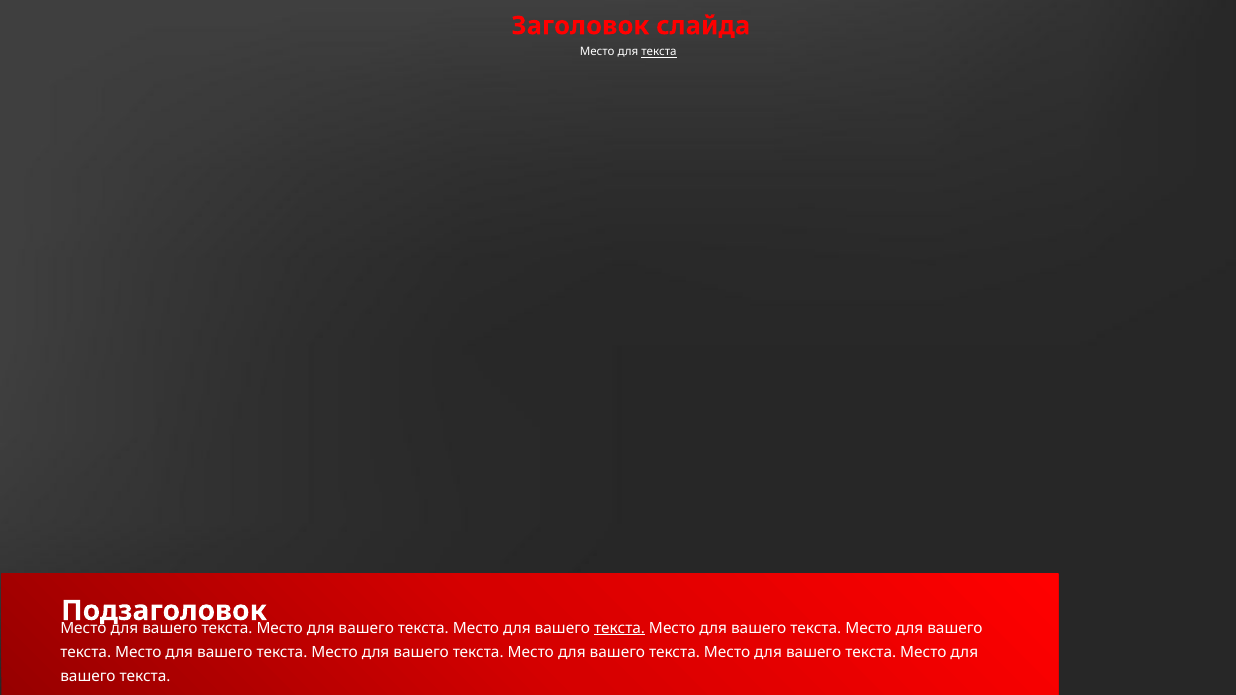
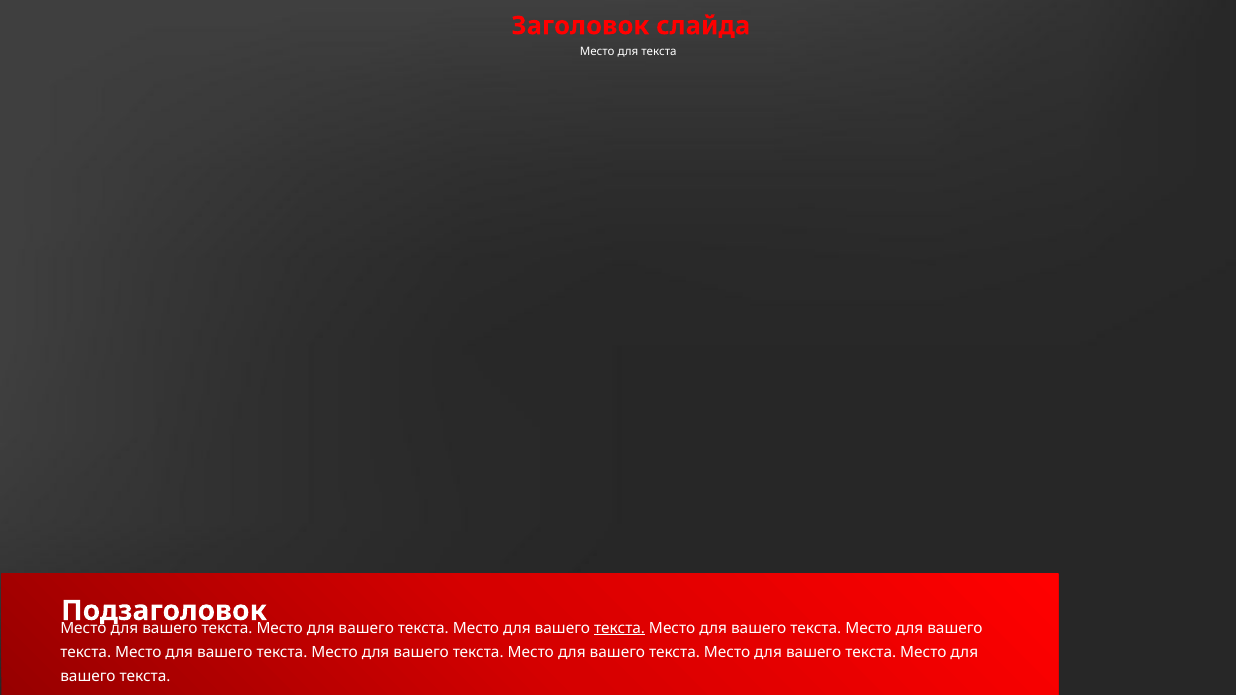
текста at (659, 52) underline: present -> none
